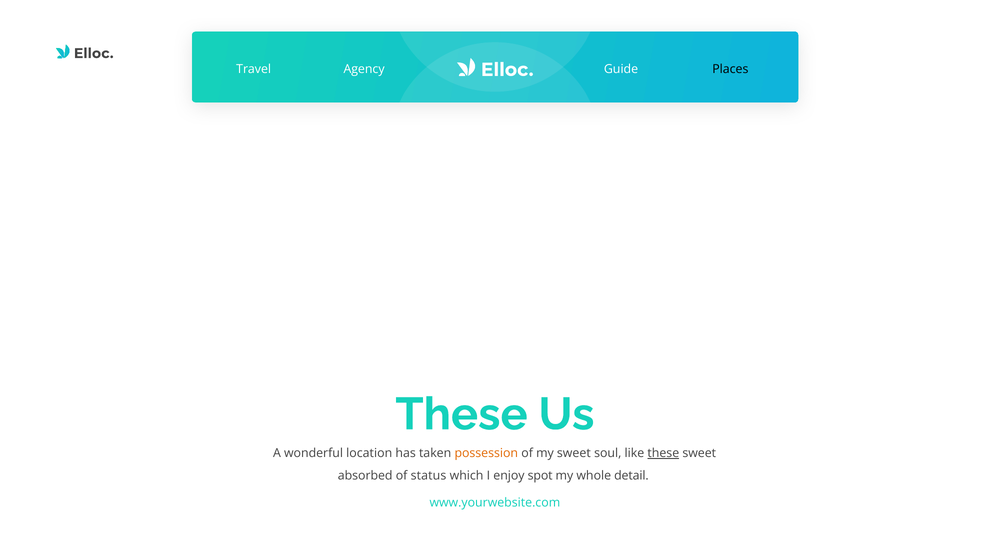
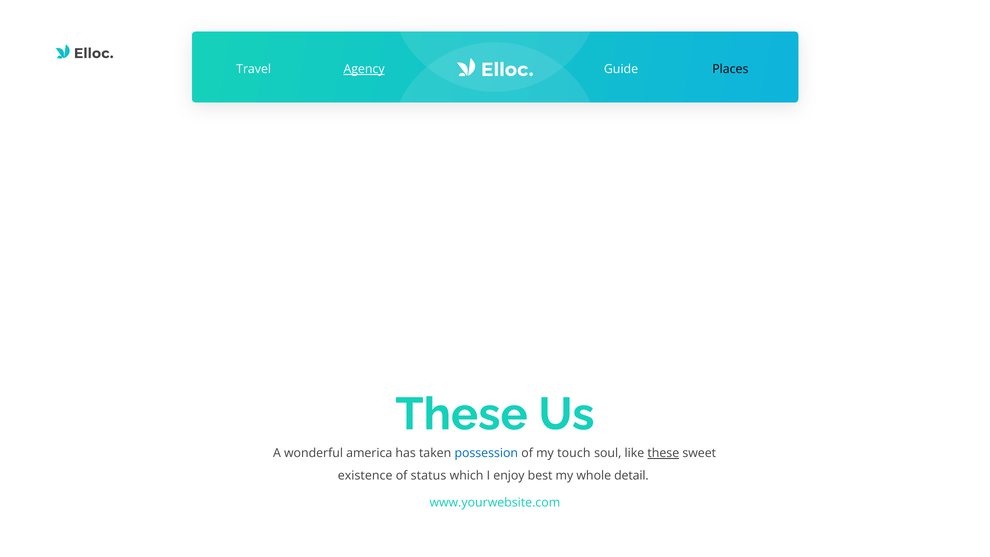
Agency underline: none -> present
location: location -> america
possession colour: orange -> blue
my sweet: sweet -> touch
absorbed: absorbed -> existence
spot: spot -> best
